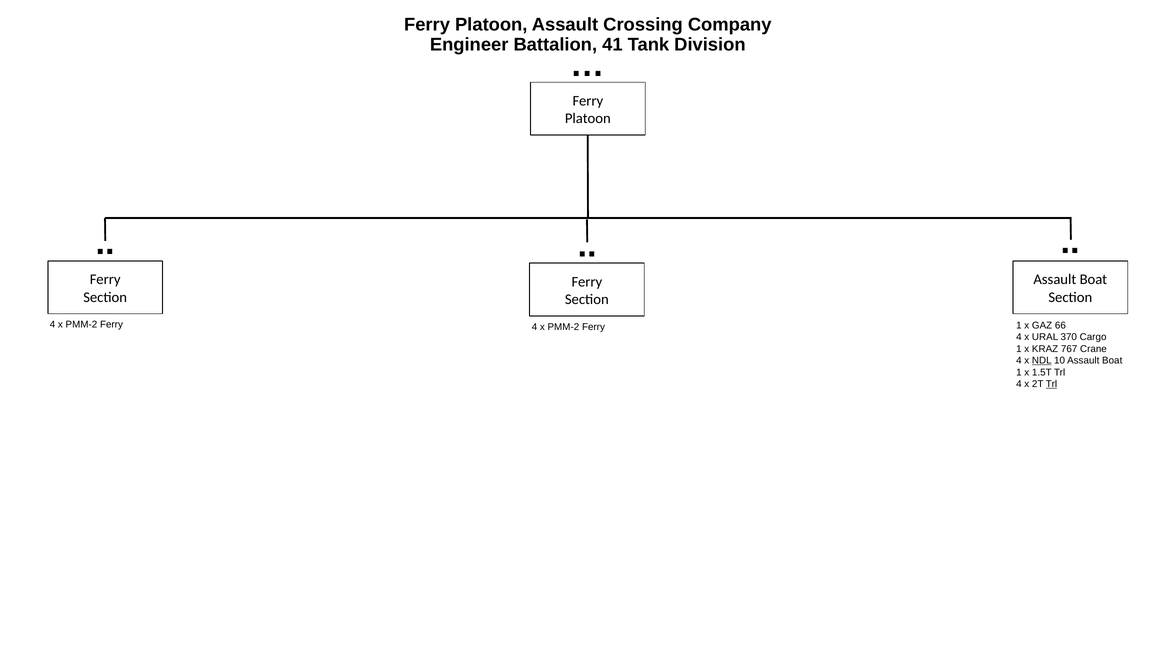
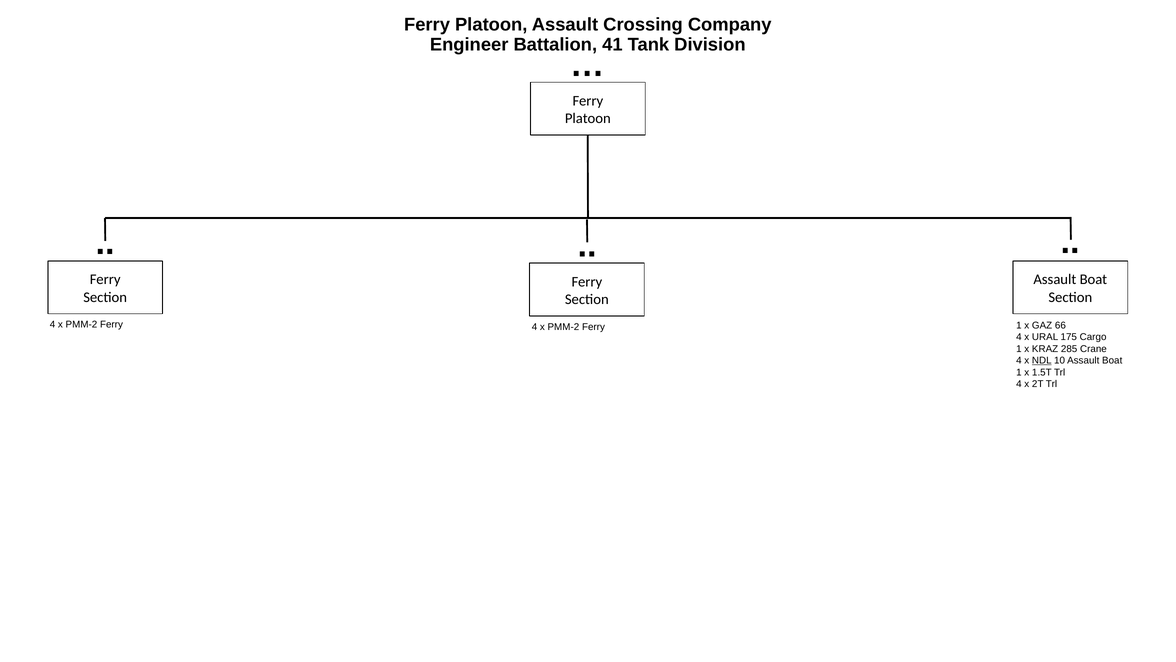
370: 370 -> 175
767: 767 -> 285
Trl at (1051, 384) underline: present -> none
